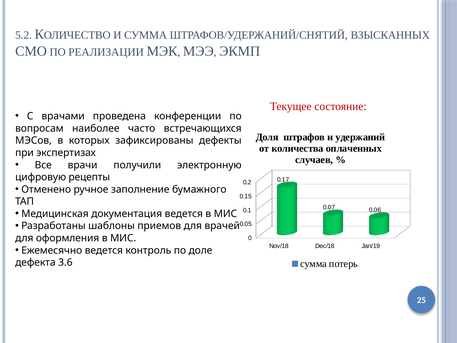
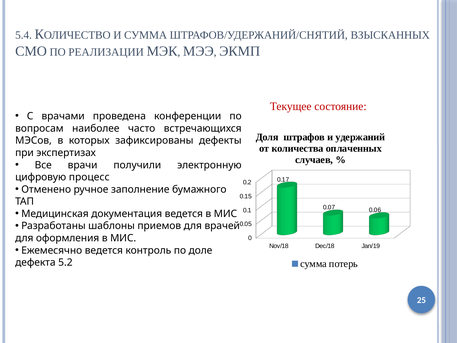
5.2: 5.2 -> 5.4
рецепты: рецепты -> процесс
3.6: 3.6 -> 5.2
